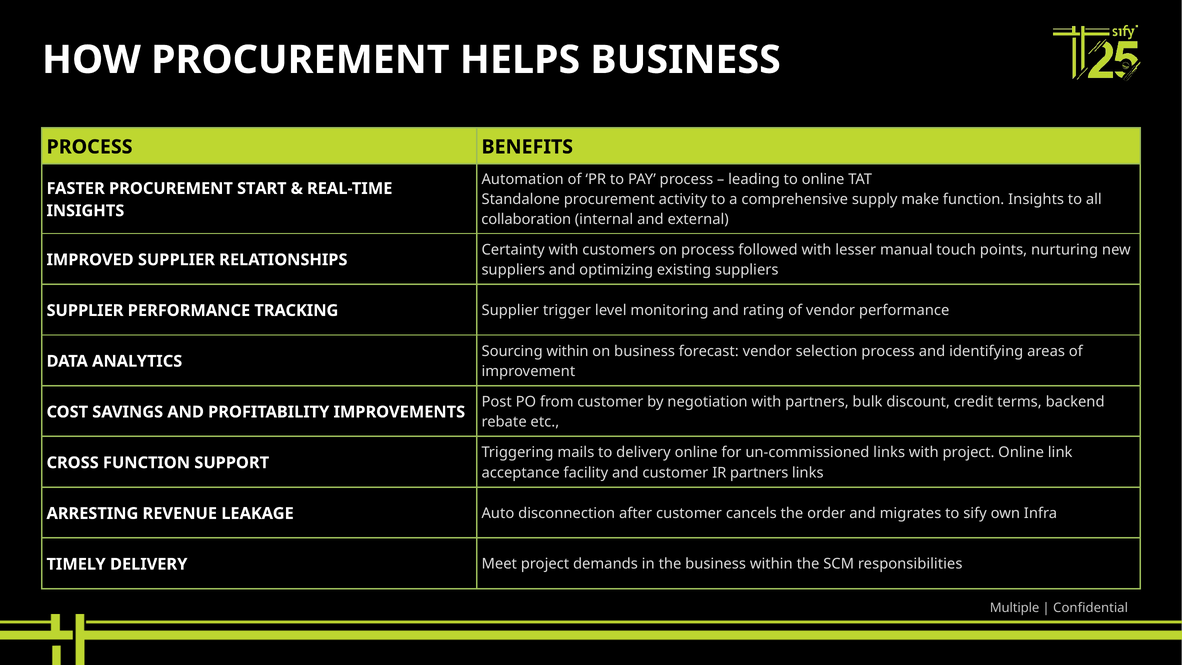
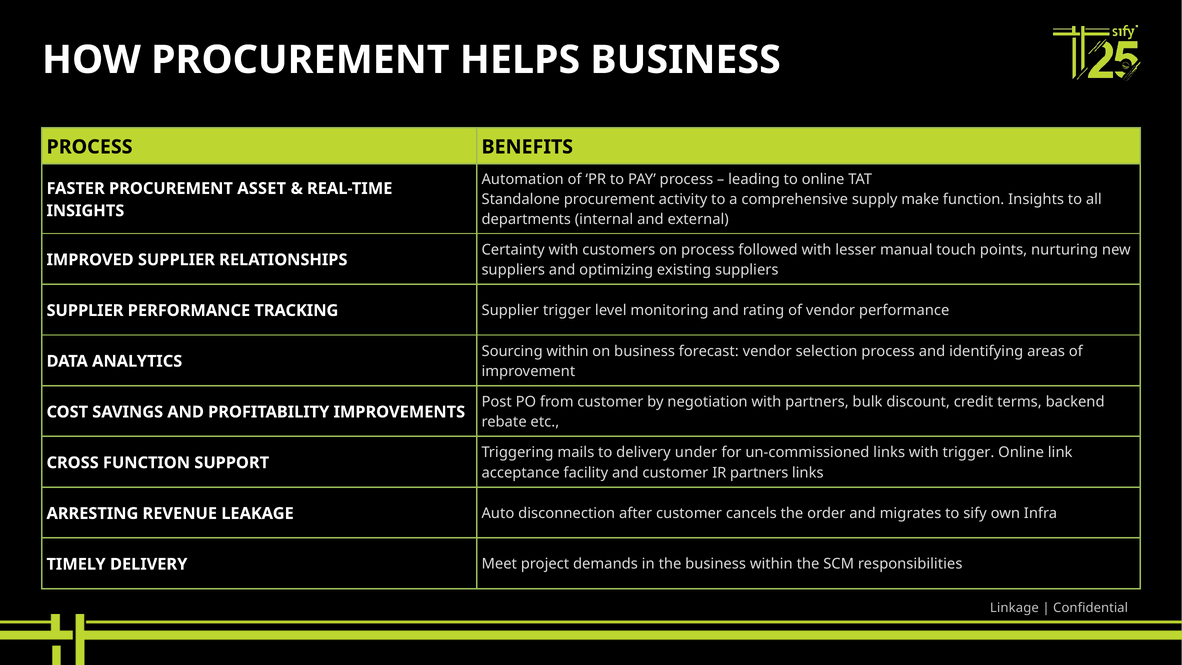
START: START -> ASSET
collaboration: collaboration -> departments
delivery online: online -> under
with project: project -> trigger
Multiple: Multiple -> Linkage
